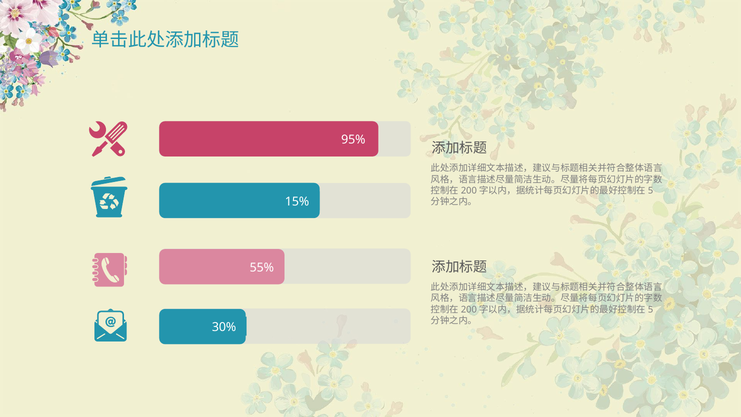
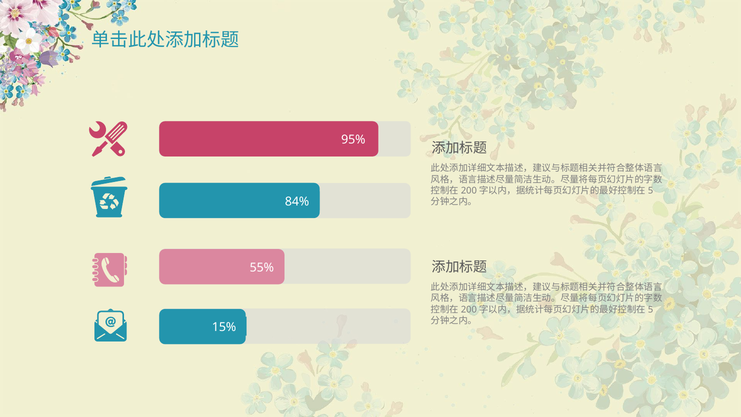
15%: 15% -> 84%
30%: 30% -> 15%
